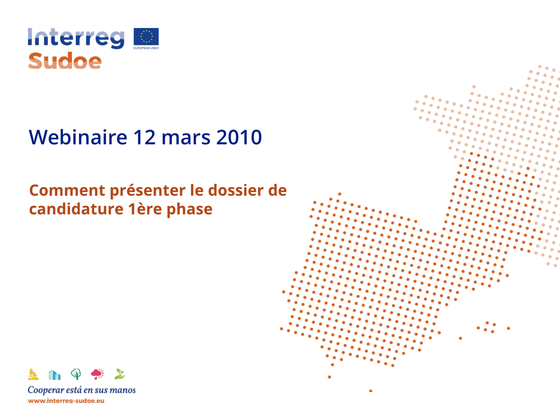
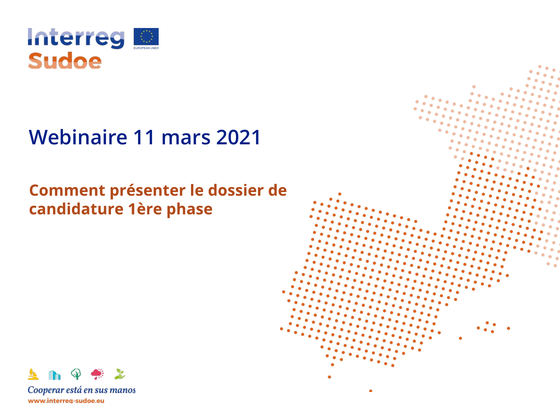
12: 12 -> 11
2010: 2010 -> 2021
